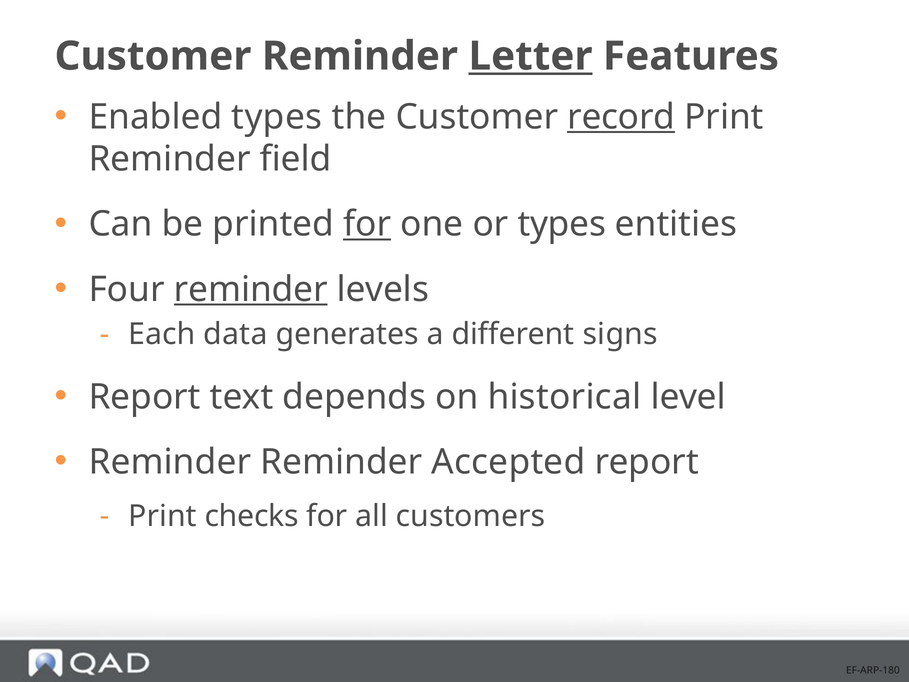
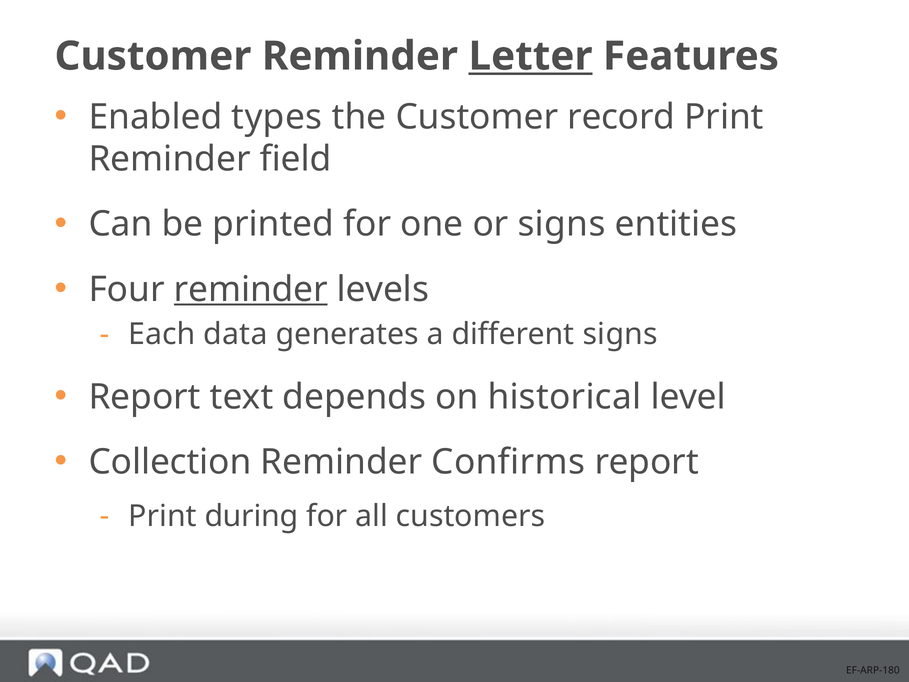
record underline: present -> none
for at (367, 224) underline: present -> none
or types: types -> signs
Reminder at (170, 462): Reminder -> Collection
Accepted: Accepted -> Confirms
checks: checks -> during
